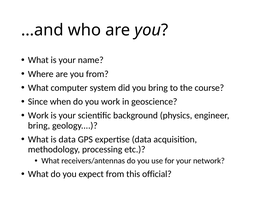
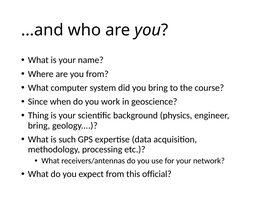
Work at (38, 115): Work -> Thing
is data: data -> such
